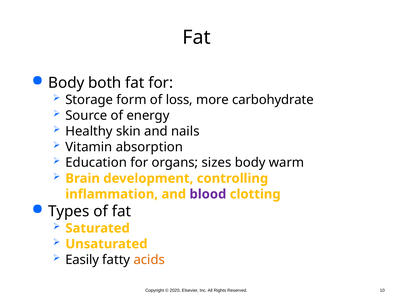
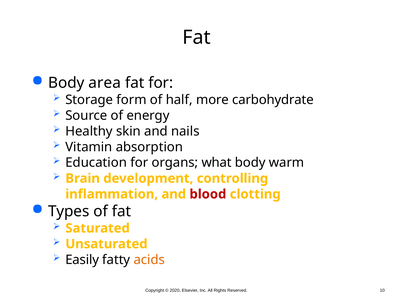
both: both -> area
loss: loss -> half
sizes: sizes -> what
blood colour: purple -> red
